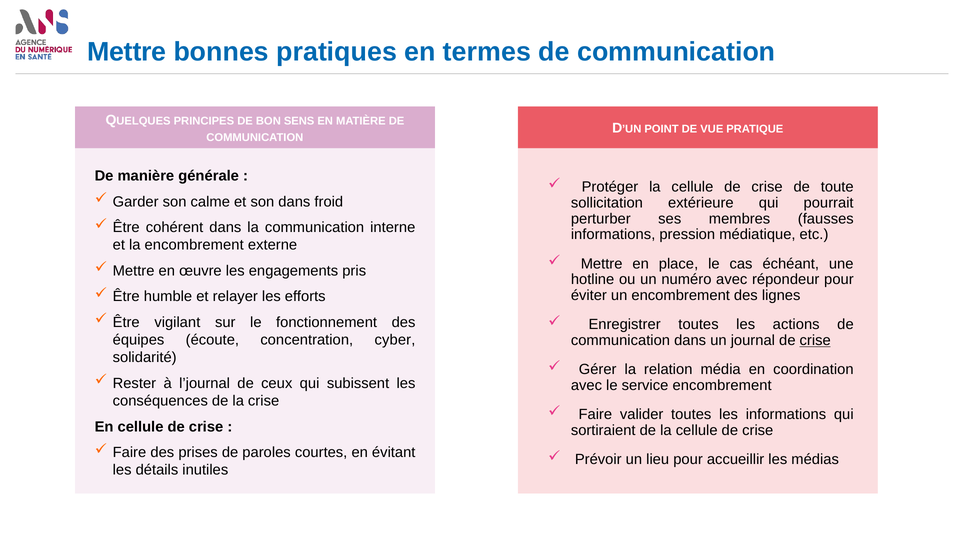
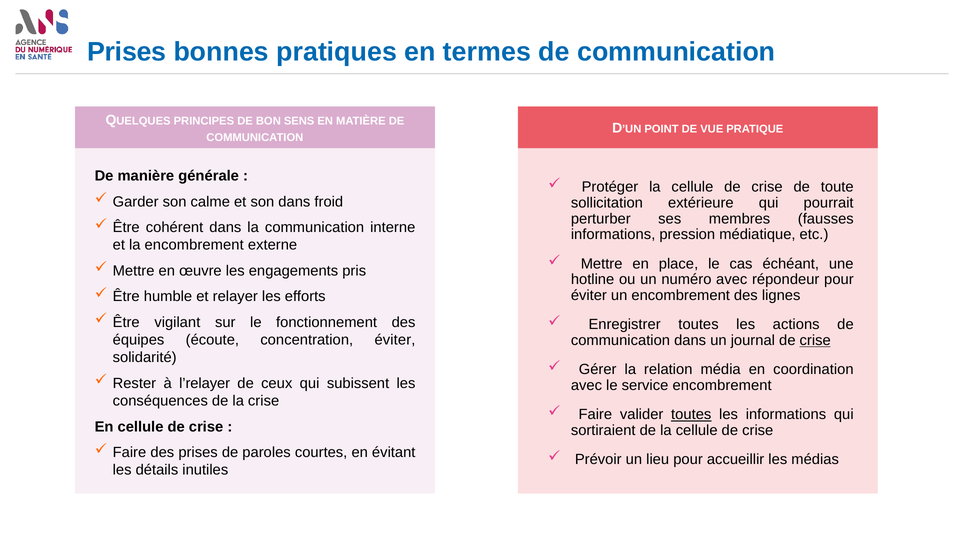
Mettre at (127, 52): Mettre -> Prises
concentration cyber: cyber -> éviter
l’journal: l’journal -> l’relayer
toutes at (691, 415) underline: none -> present
